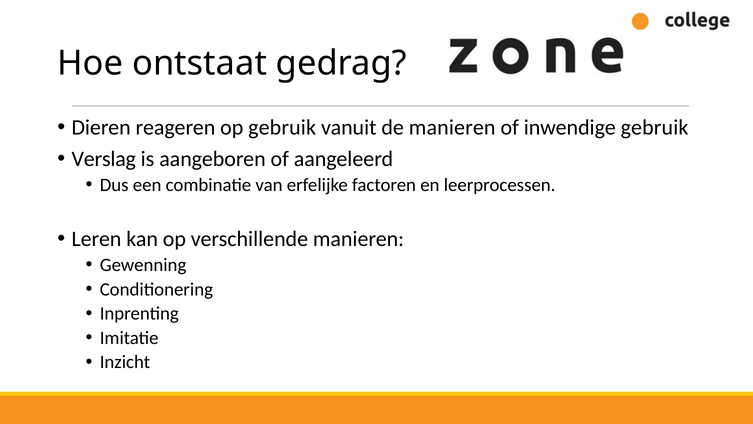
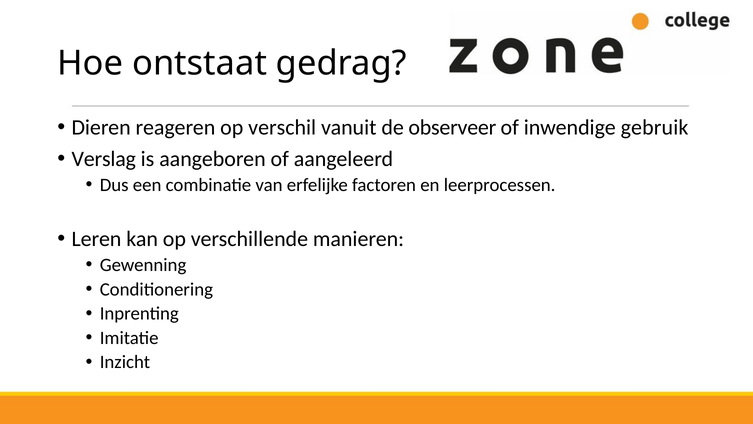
op gebruik: gebruik -> verschil
de manieren: manieren -> observeer
